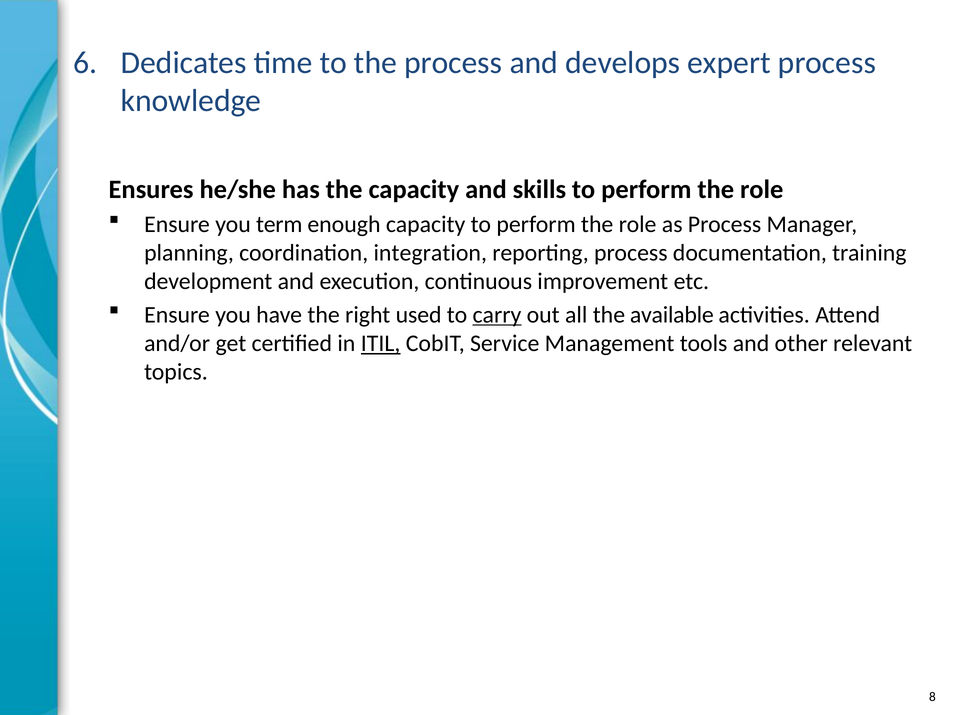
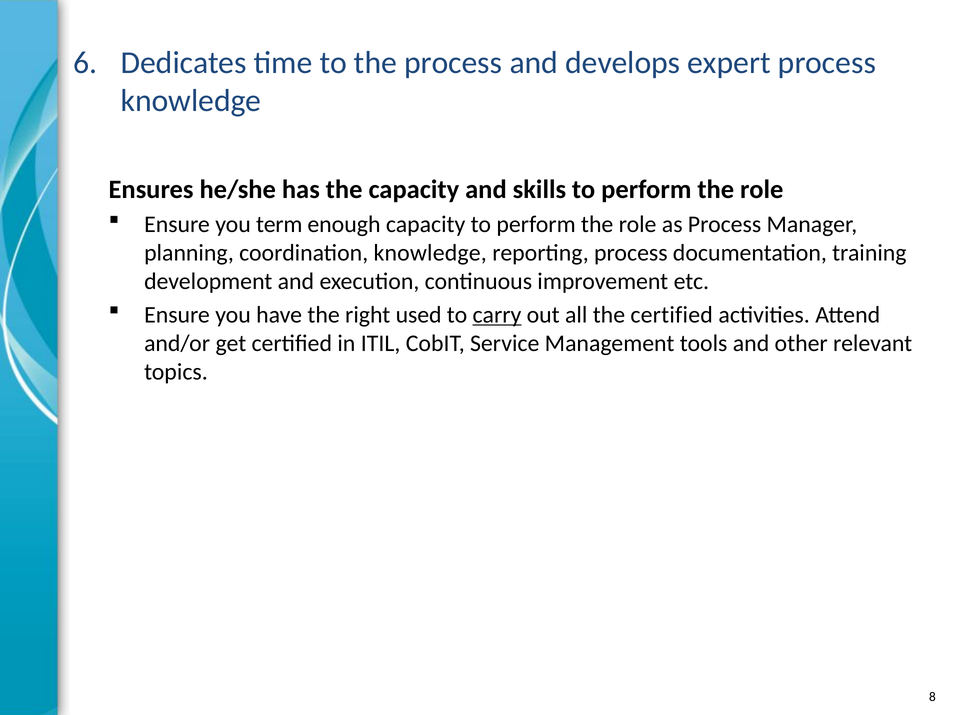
coordination integration: integration -> knowledge
the available: available -> certified
ITIL underline: present -> none
